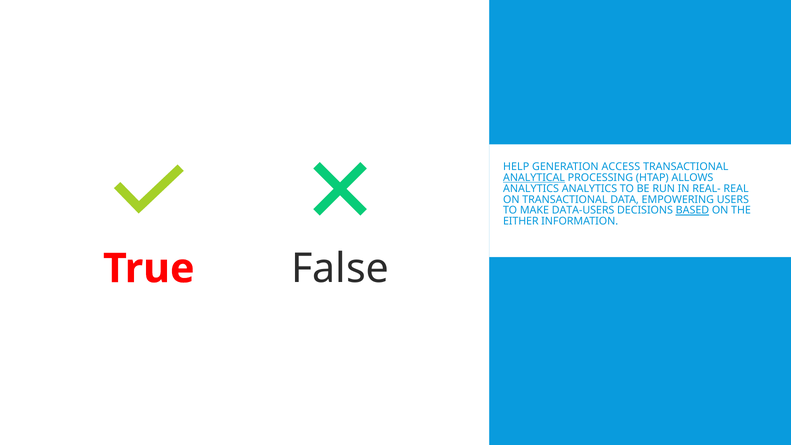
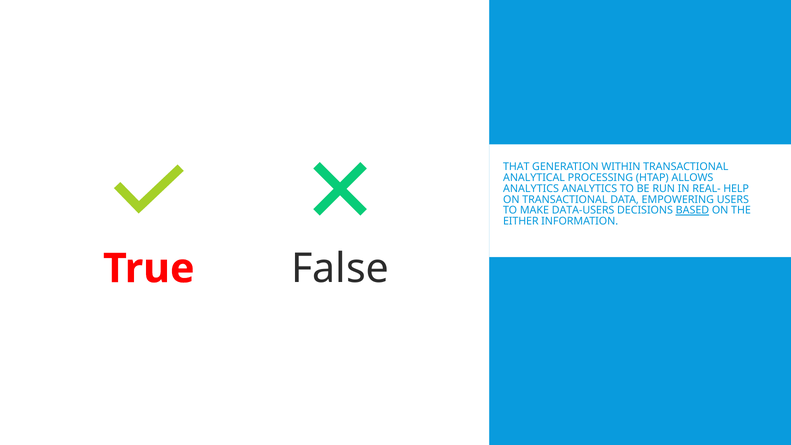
HELP: HELP -> THAT
ACCESS: ACCESS -> WITHIN
ANALYTICAL underline: present -> none
REAL: REAL -> HELP
